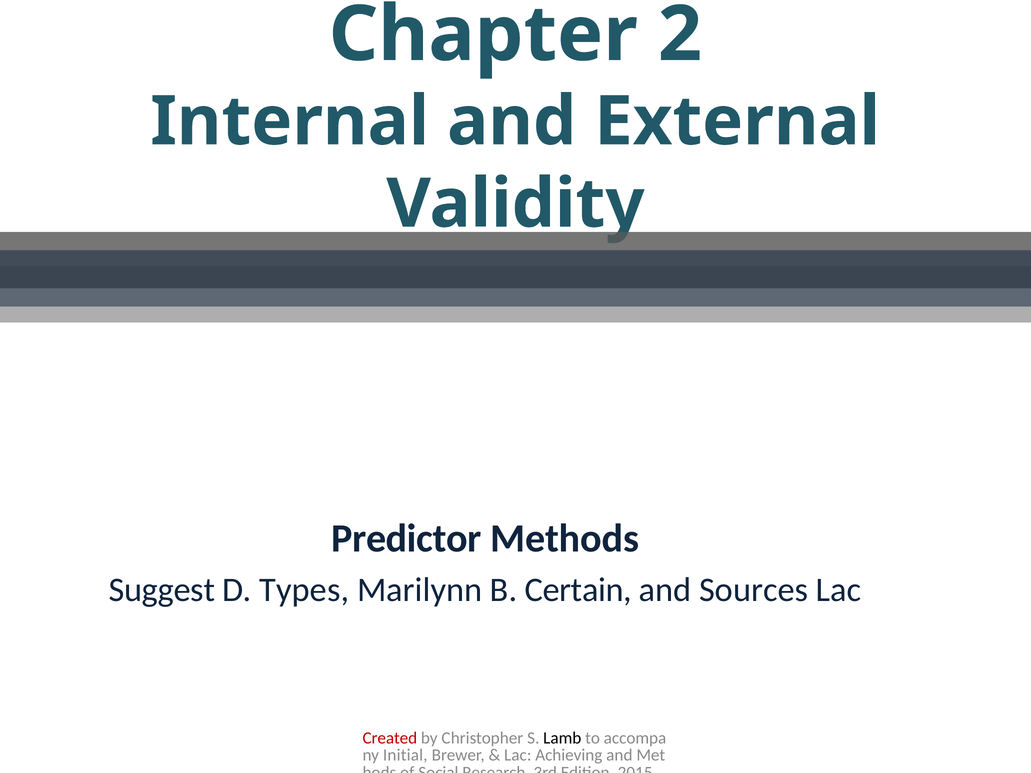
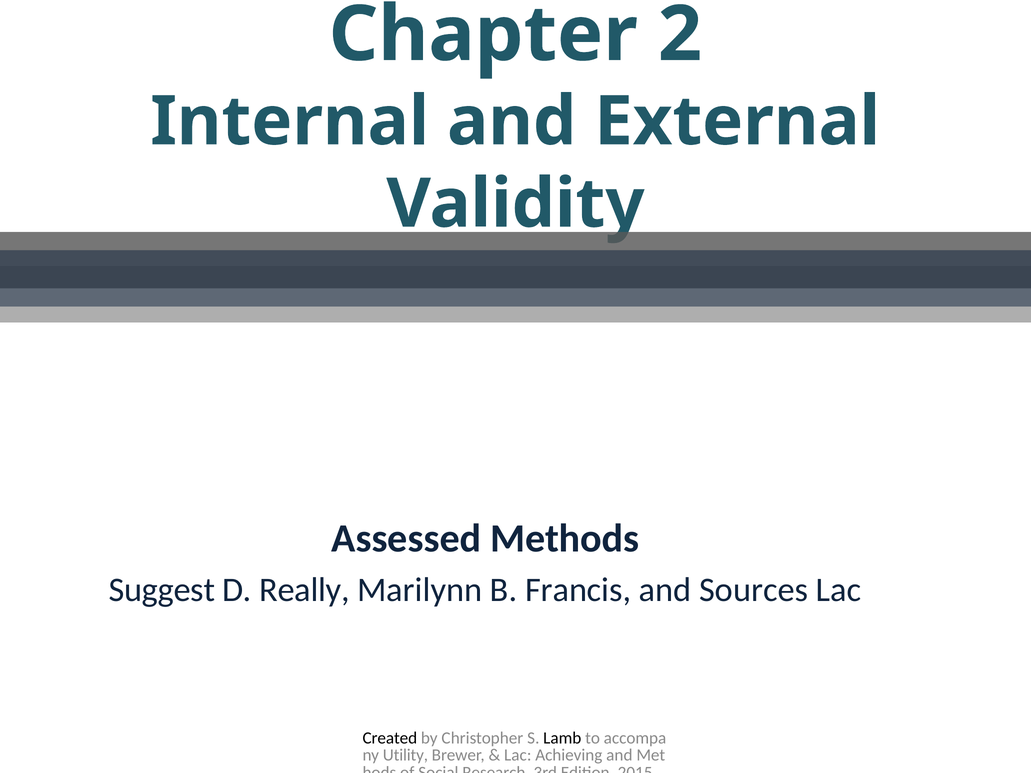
Predictor: Predictor -> Assessed
Types: Types -> Really
B Certain: Certain -> Francis
Created colour: red -> black
Initial: Initial -> Utility
